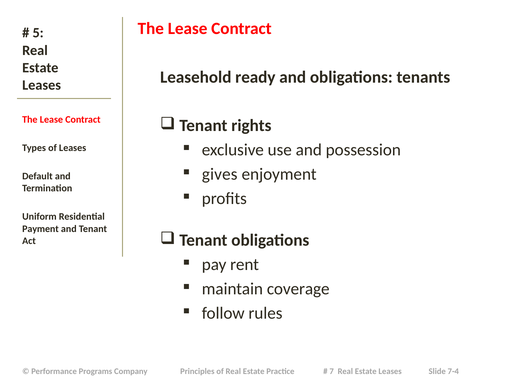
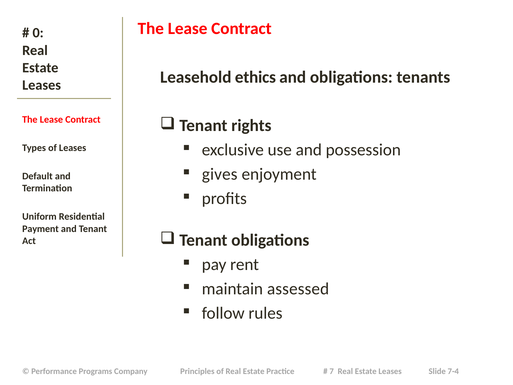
5: 5 -> 0
ready: ready -> ethics
coverage: coverage -> assessed
